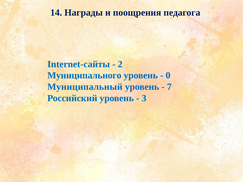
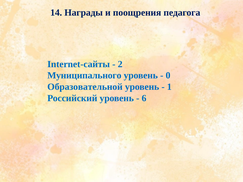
Муниципальный: Муниципальный -> Образовательной
7: 7 -> 1
3: 3 -> 6
